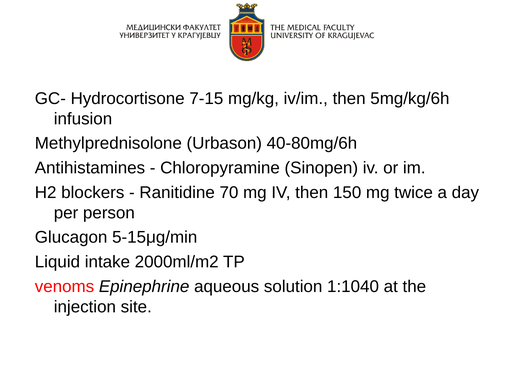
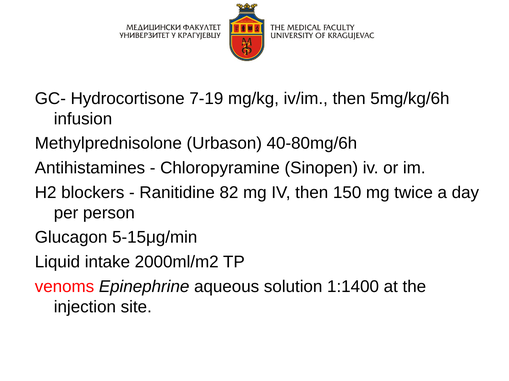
7-15: 7-15 -> 7-19
70: 70 -> 82
1:1040: 1:1040 -> 1:1400
